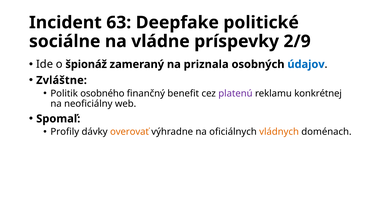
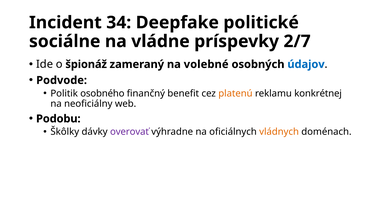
63: 63 -> 34
2/9: 2/9 -> 2/7
priznala: priznala -> volebné
Zvláštne: Zvláštne -> Podvode
platenú colour: purple -> orange
Spomaľ: Spomaľ -> Podobu
Profily: Profily -> Škôlky
overovať colour: orange -> purple
